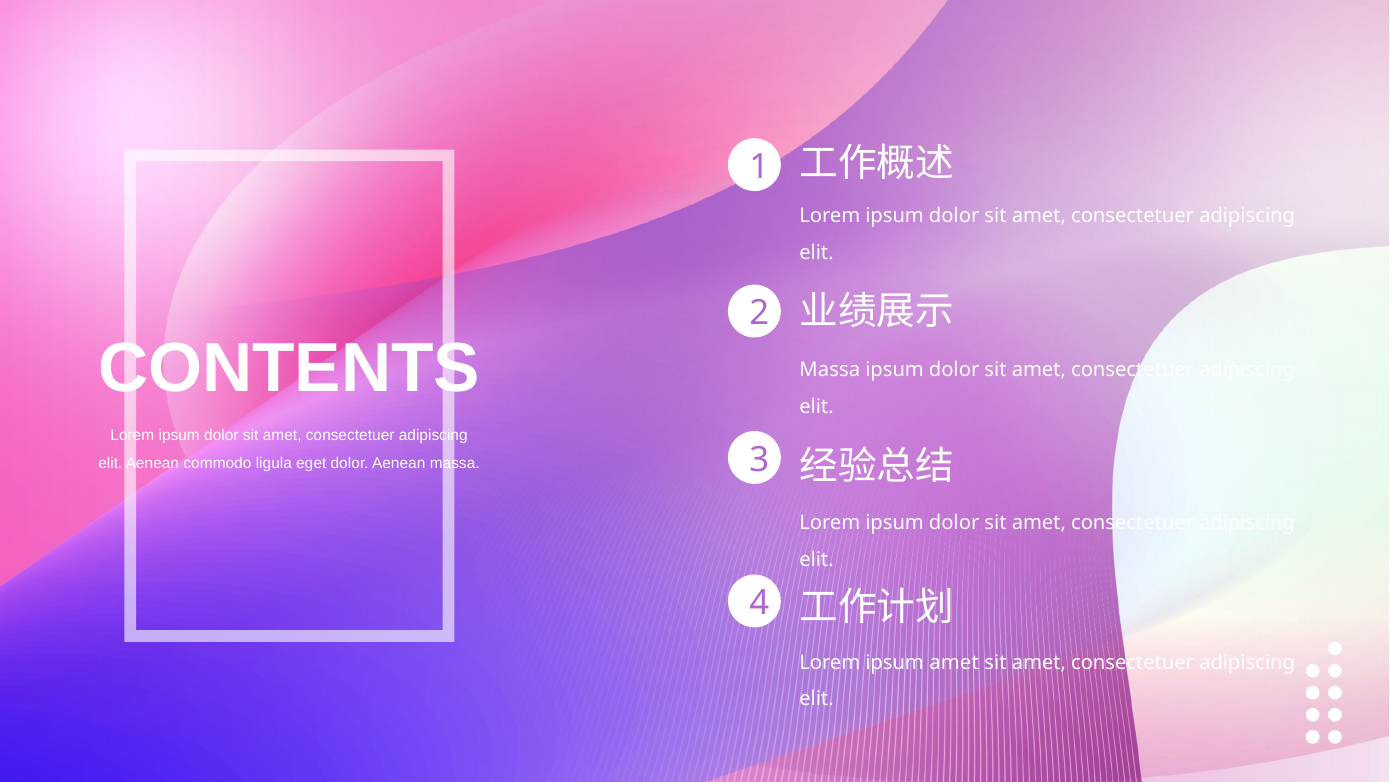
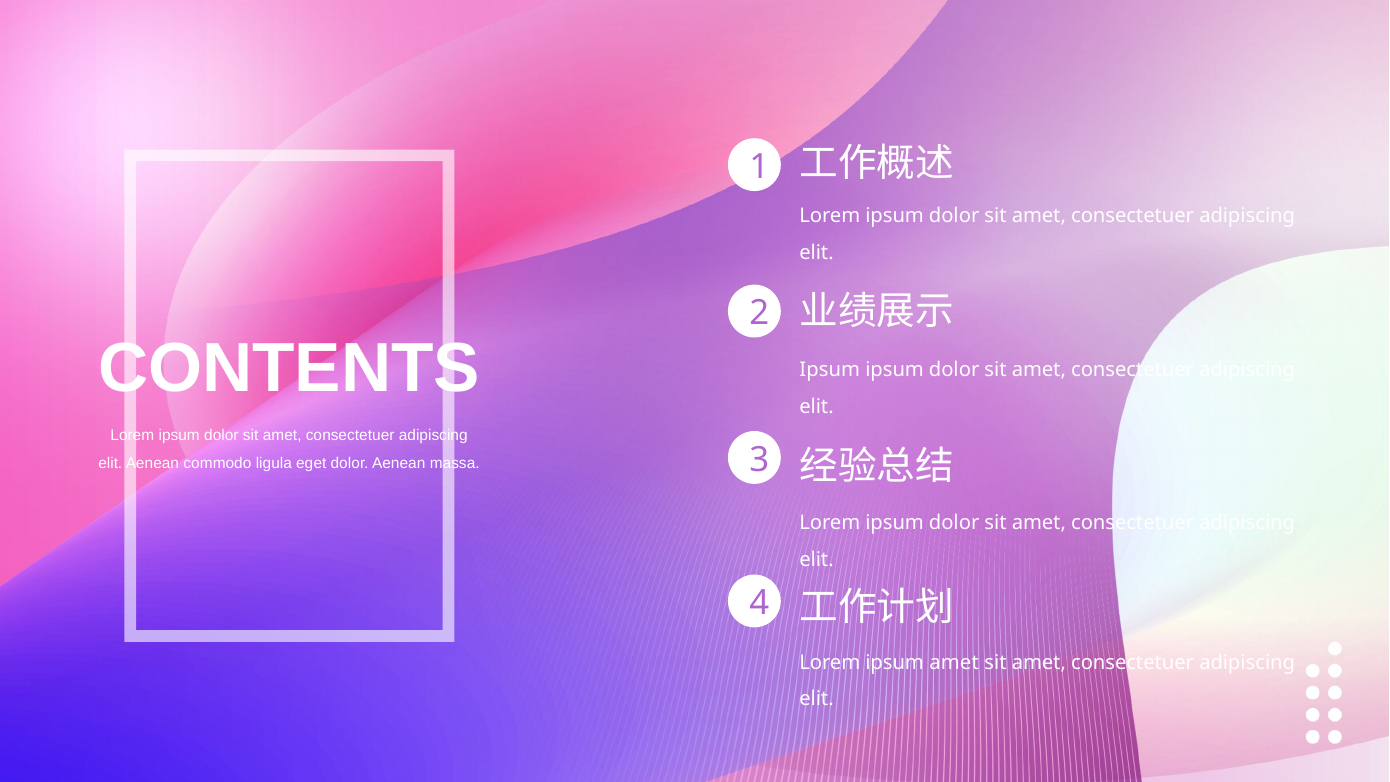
Massa at (830, 370): Massa -> Ipsum
